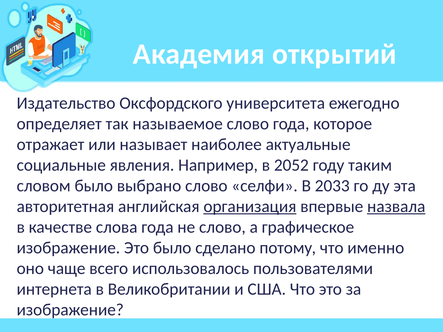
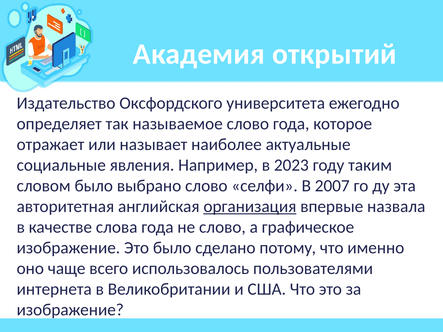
2052: 2052 -> 2023
2033: 2033 -> 2007
назвала underline: present -> none
